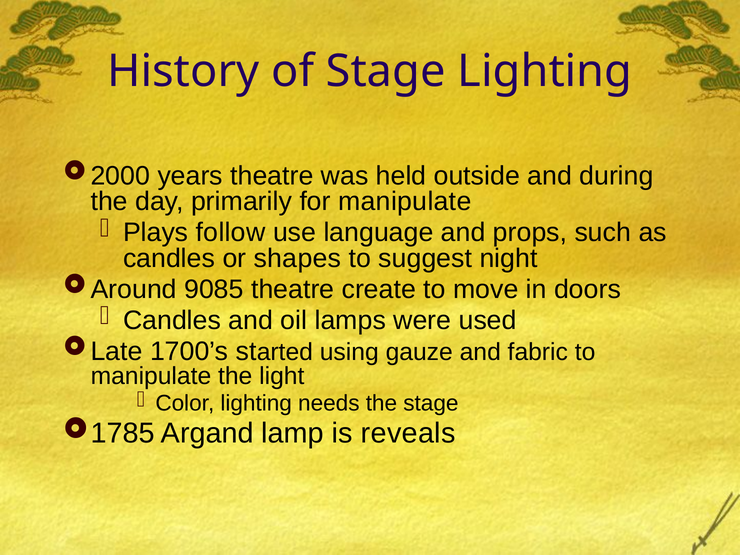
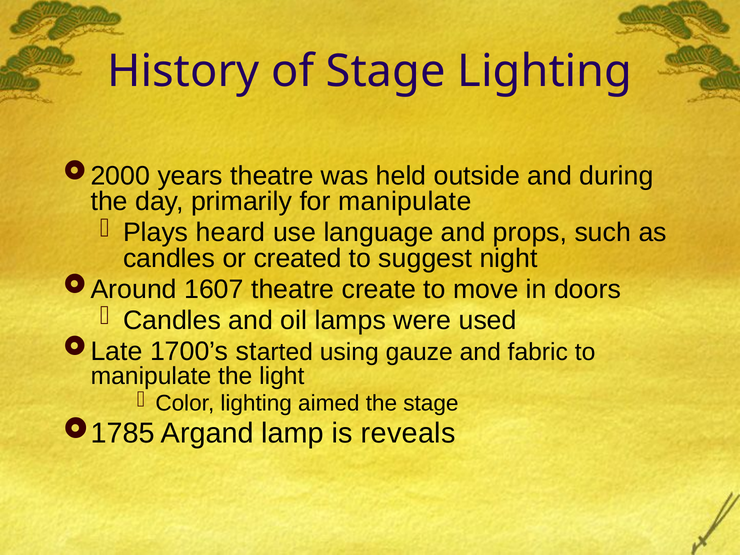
follow: follow -> heard
shapes: shapes -> created
9085: 9085 -> 1607
needs: needs -> aimed
